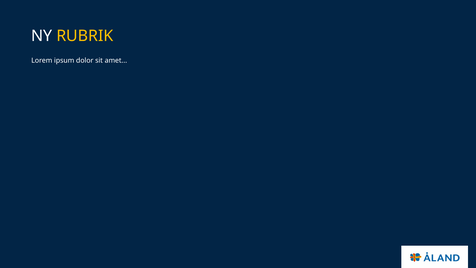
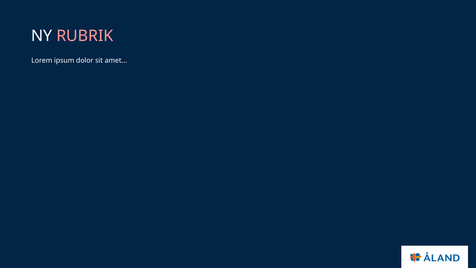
RUBRIK colour: yellow -> pink
